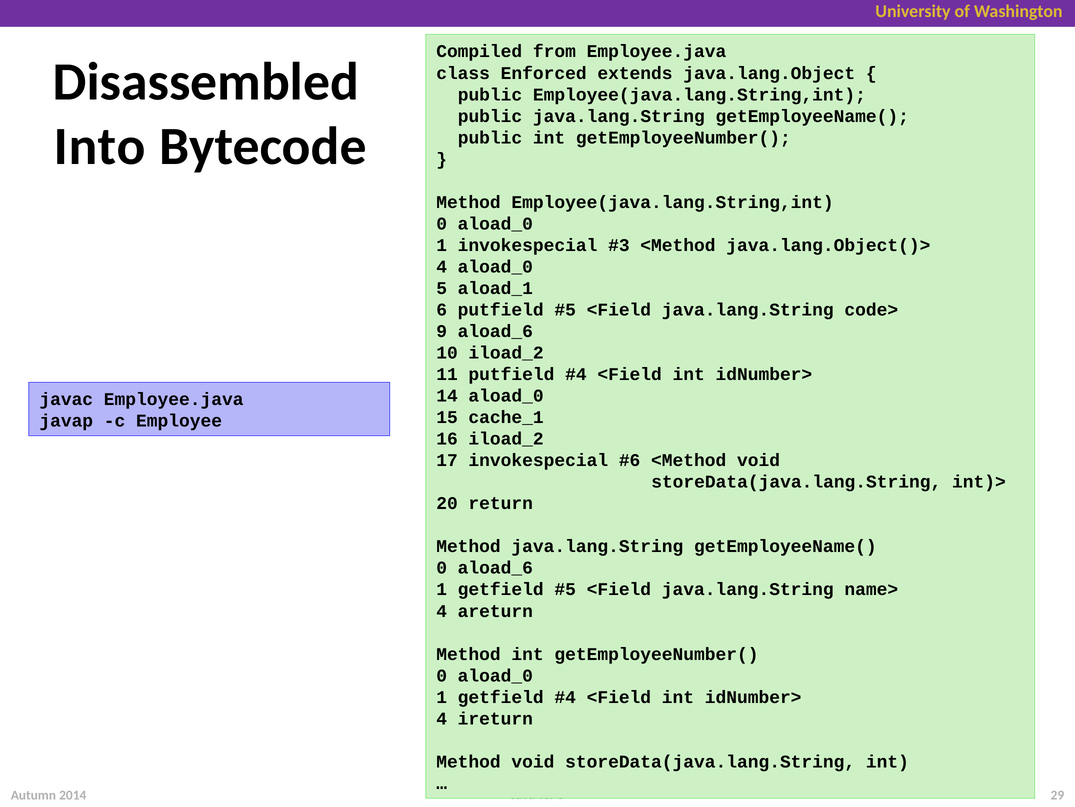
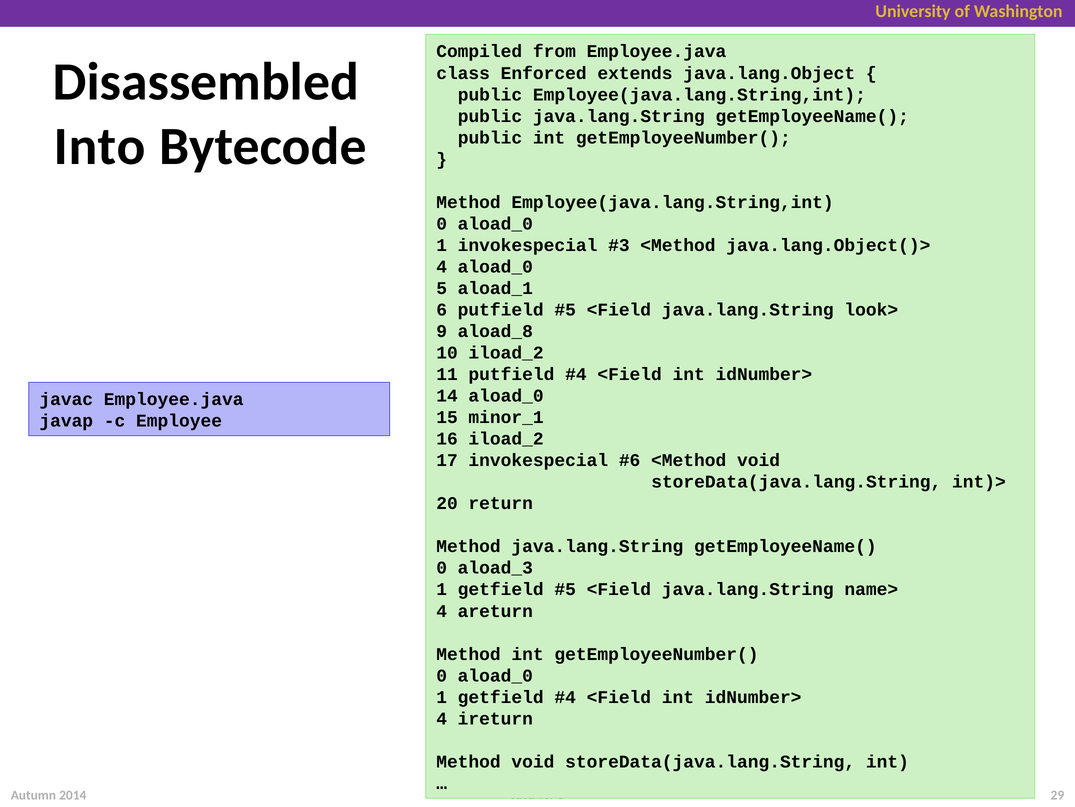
code>: code> -> look>
9 aload_6: aload_6 -> aload_8
cache_1: cache_1 -> minor_1
0 aload_6: aload_6 -> aload_3
